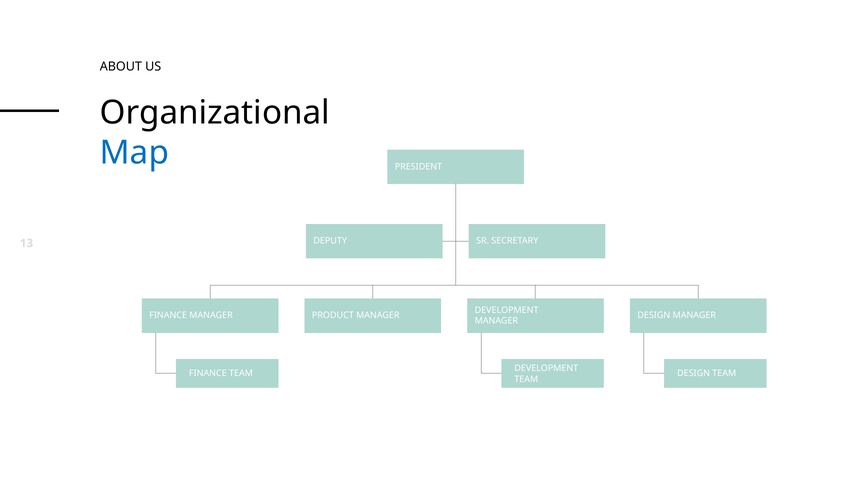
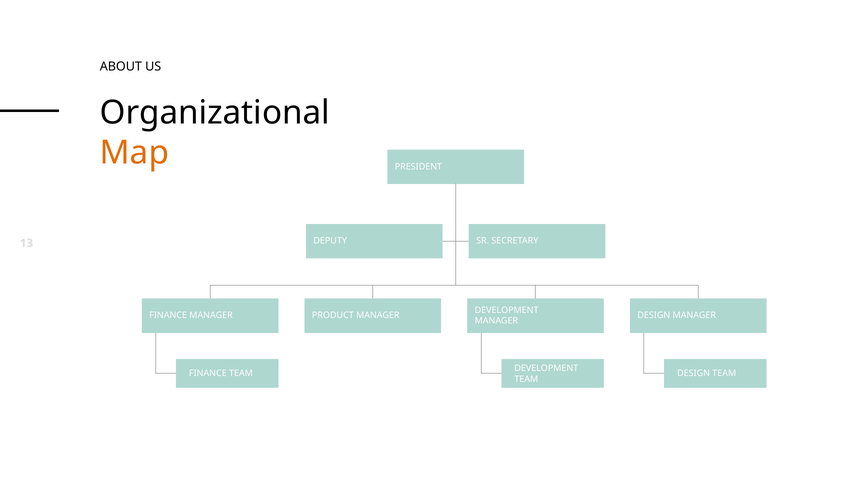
Map colour: blue -> orange
